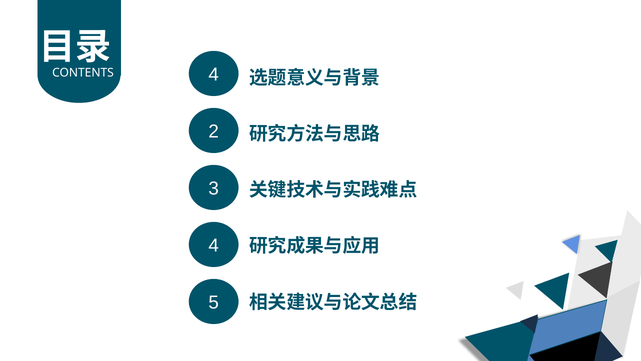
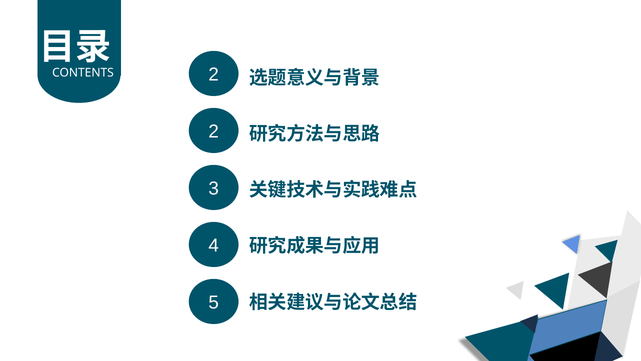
CONTENTS 4: 4 -> 2
